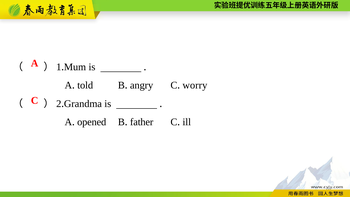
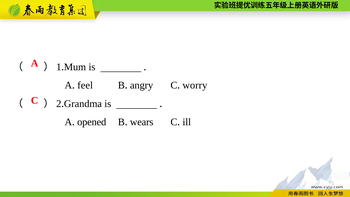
told: told -> feel
father: father -> wears
